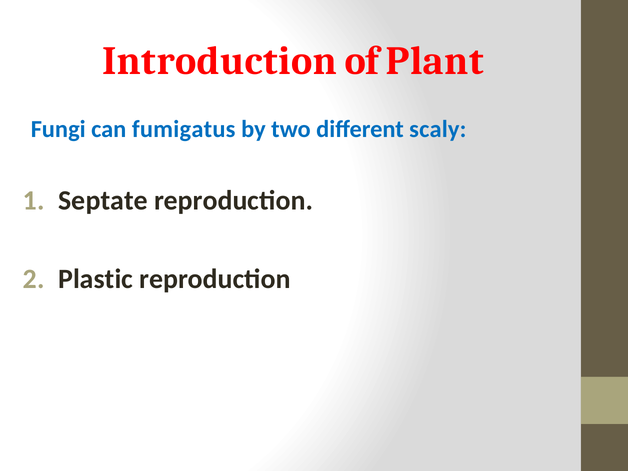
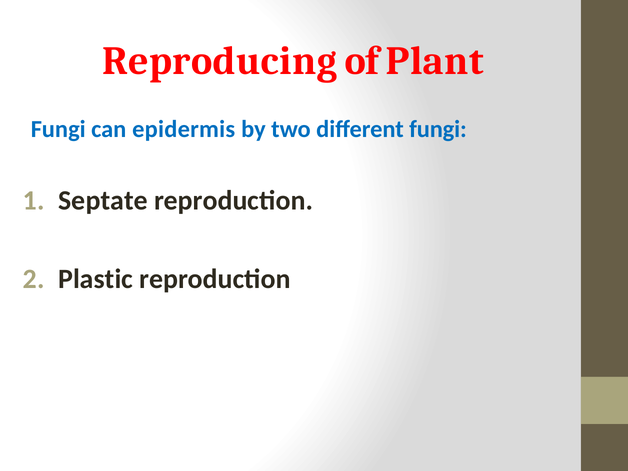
Introduction: Introduction -> Reproducing
fumigatus: fumigatus -> epidermis
different scaly: scaly -> fungi
